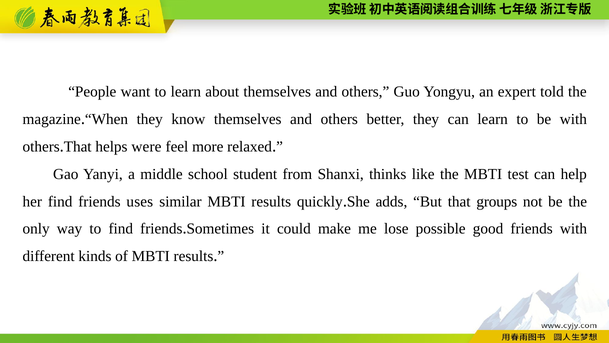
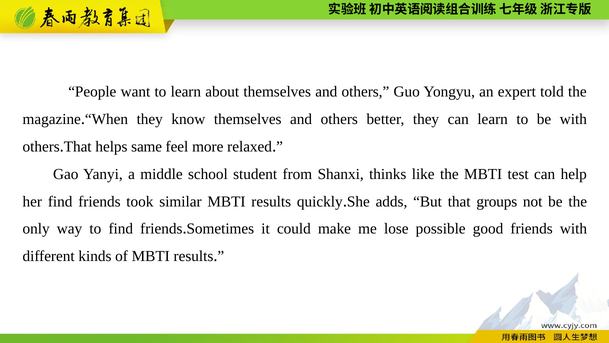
were: were -> same
uses: uses -> took
